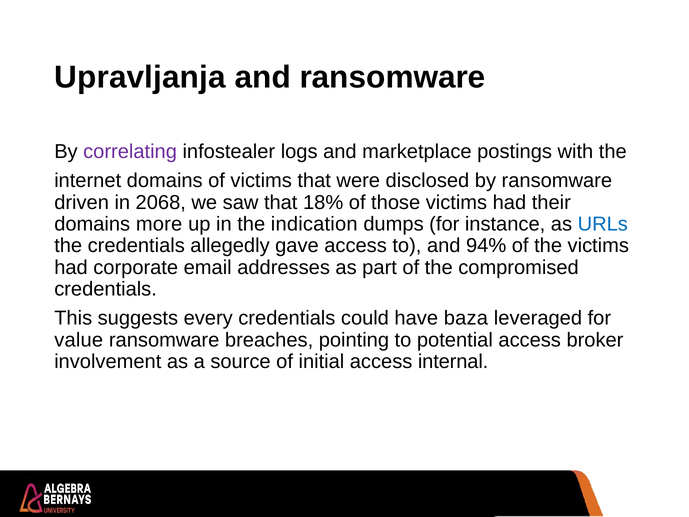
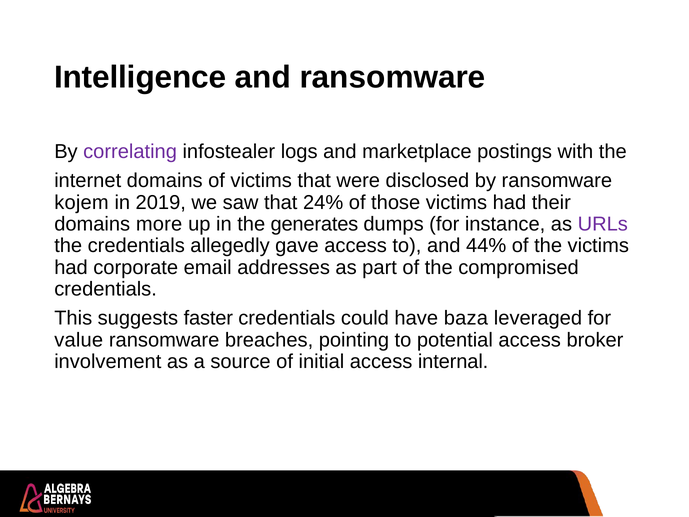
Upravljanja: Upravljanja -> Intelligence
driven: driven -> kojem
2068: 2068 -> 2019
18%: 18% -> 24%
indication: indication -> generates
URLs colour: blue -> purple
94%: 94% -> 44%
every: every -> faster
